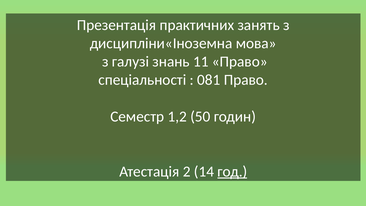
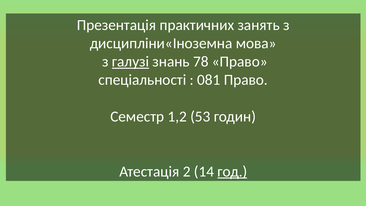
галузі underline: none -> present
11: 11 -> 78
50: 50 -> 53
